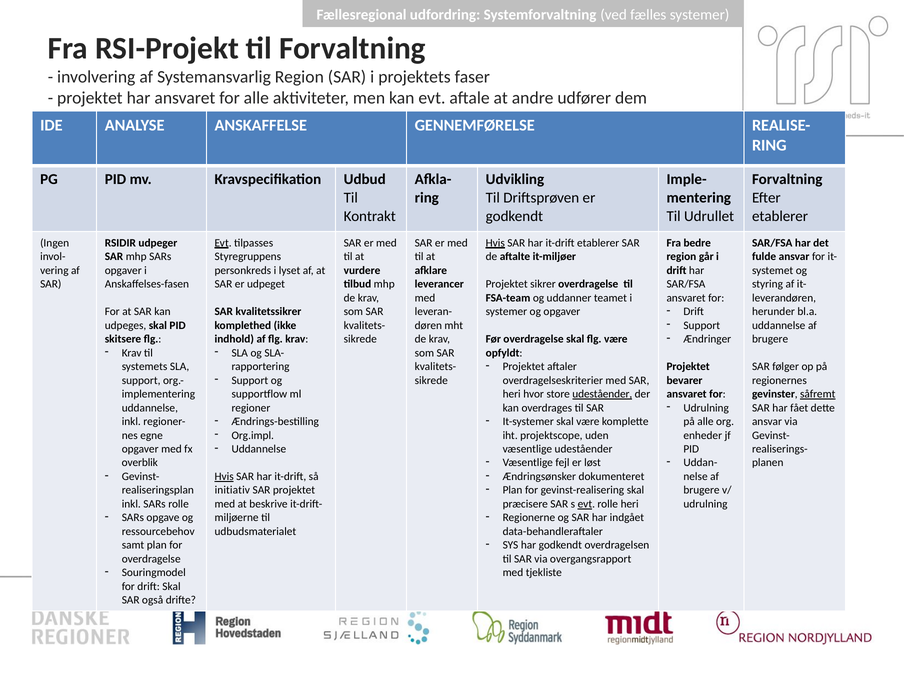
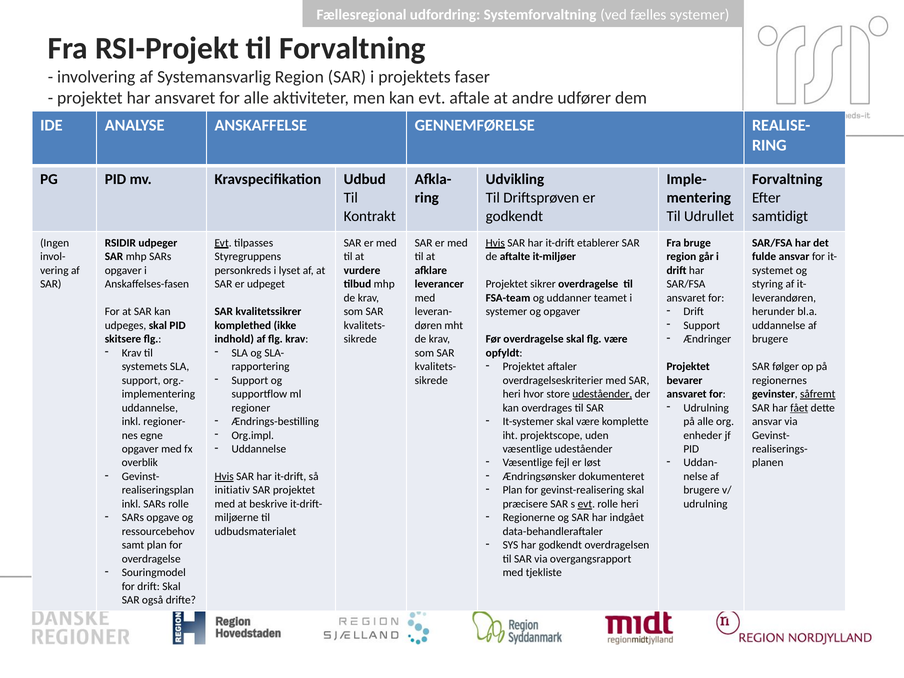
etablerer at (780, 216): etablerer -> samtidigt
bedre: bedre -> bruge
fået underline: none -> present
